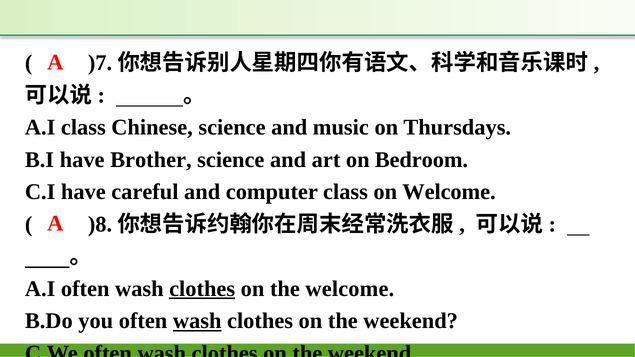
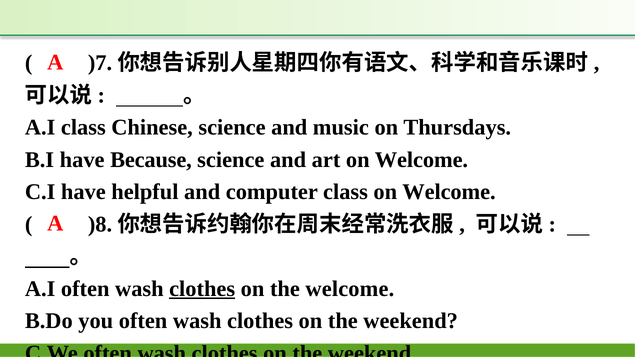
Brother: Brother -> Because
art on Bedroom: Bedroom -> Welcome
careful: careful -> helpful
wash at (197, 321) underline: present -> none
